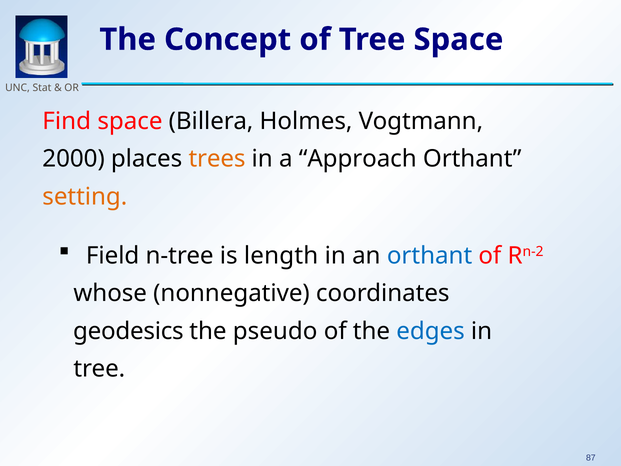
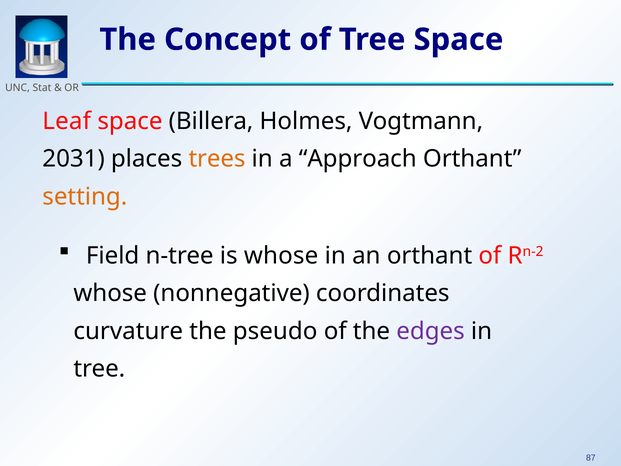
Find: Find -> Leaf
2000: 2000 -> 2031
is length: length -> whose
orthant at (430, 256) colour: blue -> black
geodesics: geodesics -> curvature
edges colour: blue -> purple
